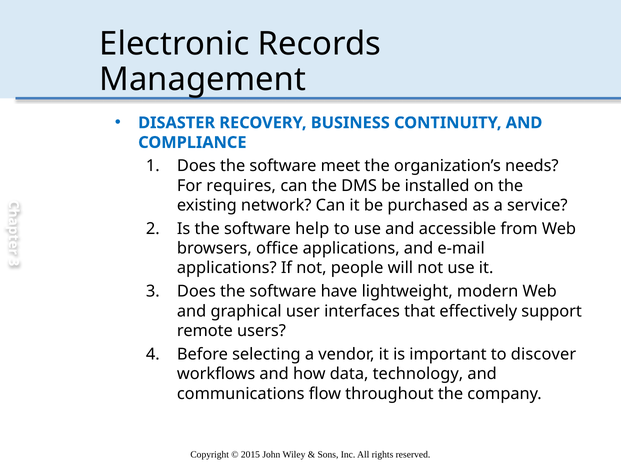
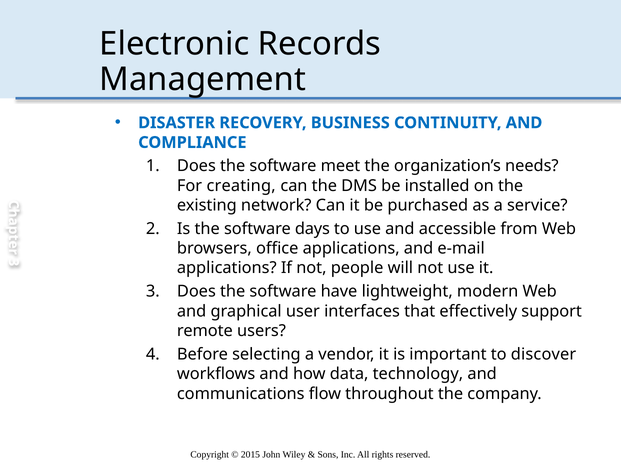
requires: requires -> creating
help: help -> days
